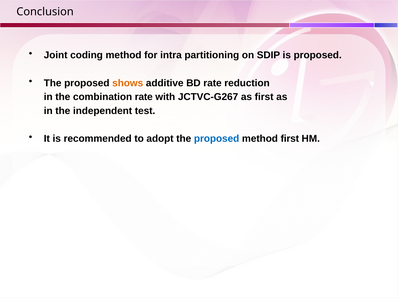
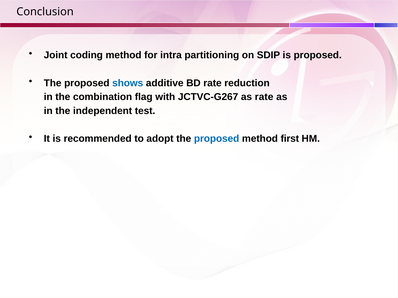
shows colour: orange -> blue
combination rate: rate -> flag
as first: first -> rate
